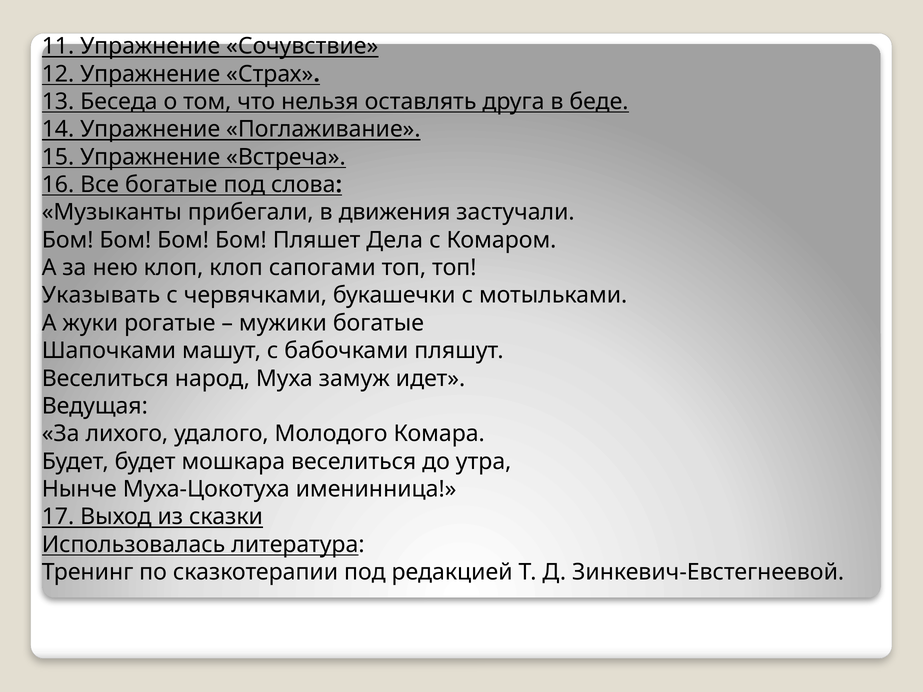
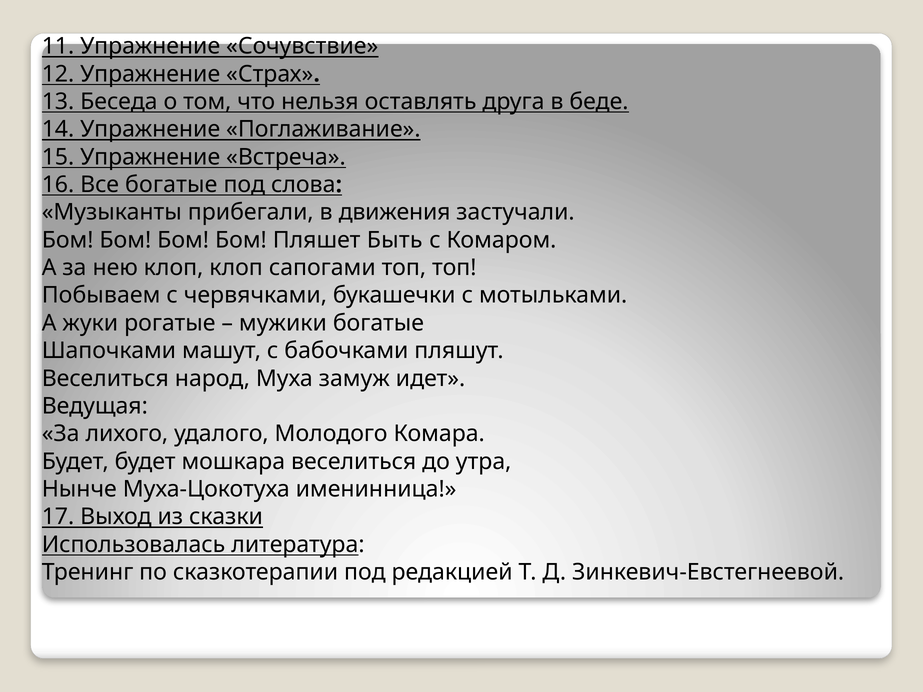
Дела: Дела -> Быть
Указывать: Указывать -> Побываем
